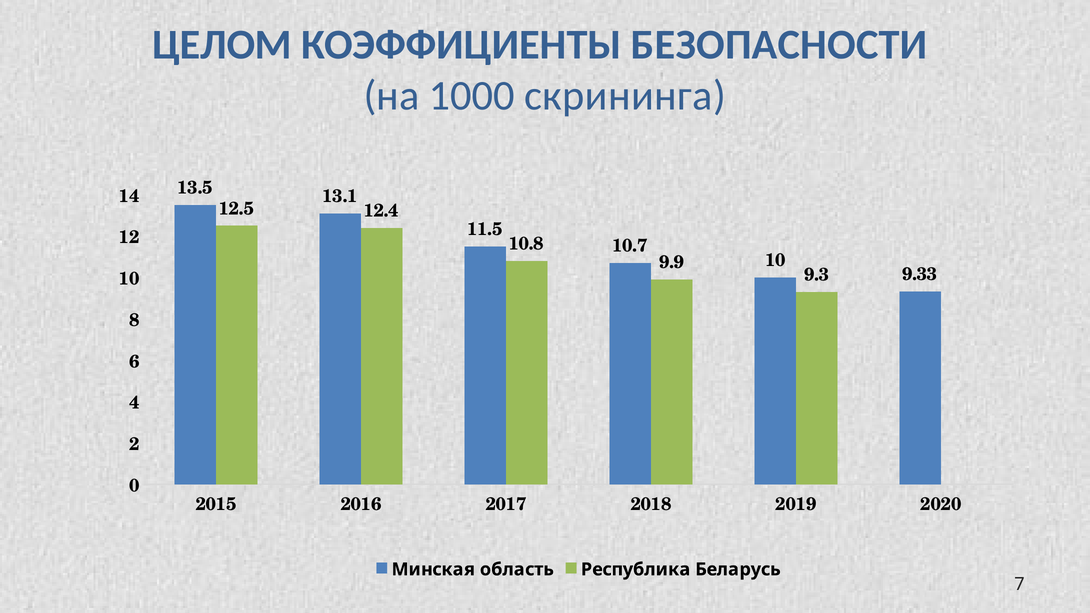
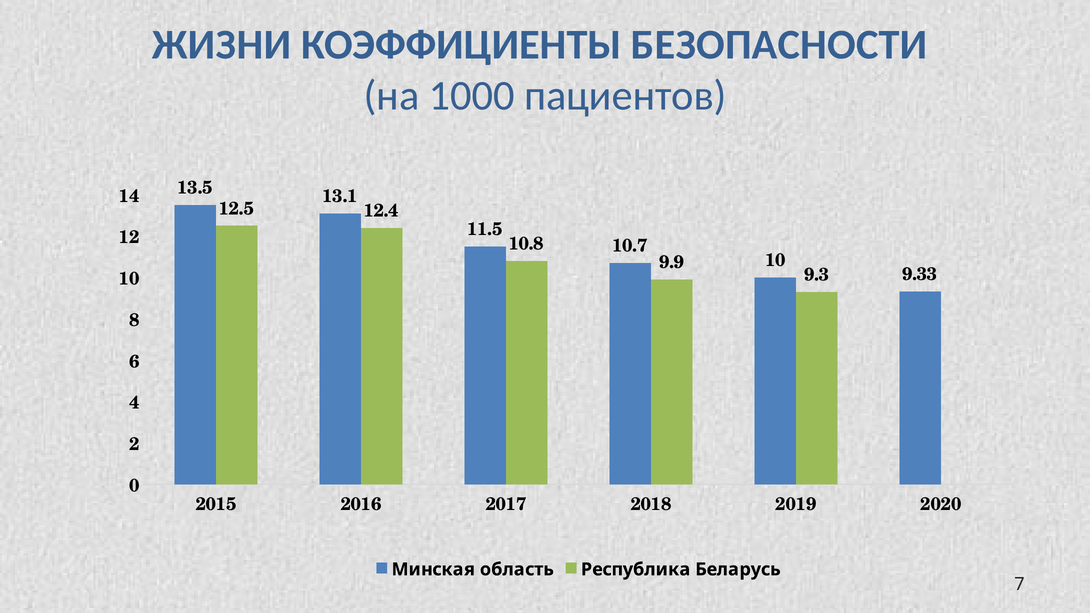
ЦЕЛОМ: ЦЕЛОМ -> ЖИЗНИ
скрининга: скрининга -> пациентов
